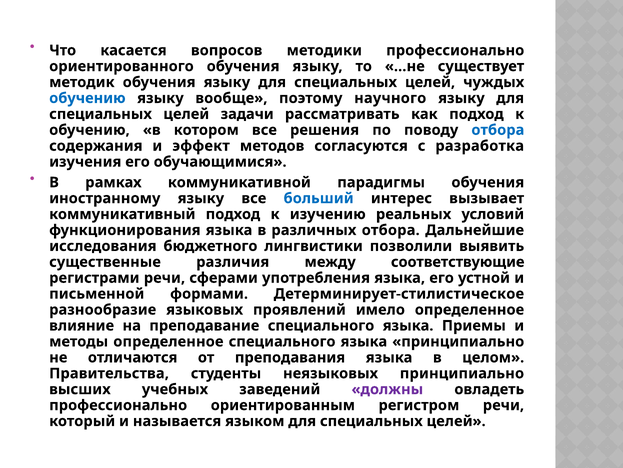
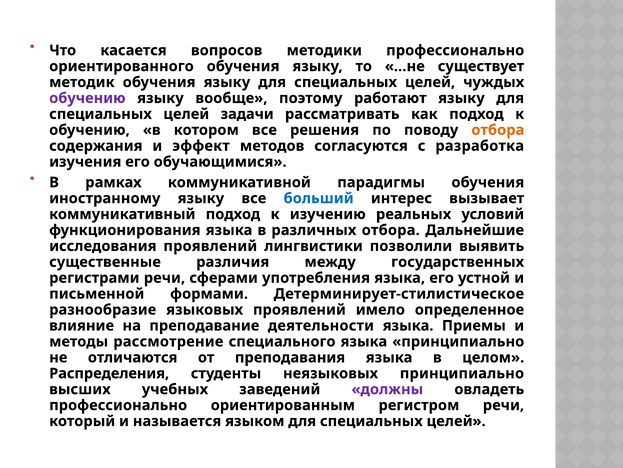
обучению at (87, 98) colour: blue -> purple
научного: научного -> работают
отбора at (498, 130) colour: blue -> orange
исследования бюджетного: бюджетного -> проявлений
соответствующие: соответствующие -> государственных
преподавание специального: специального -> деятельности
методы определенное: определенное -> рассмотрение
Правительства: Правительства -> Распределения
